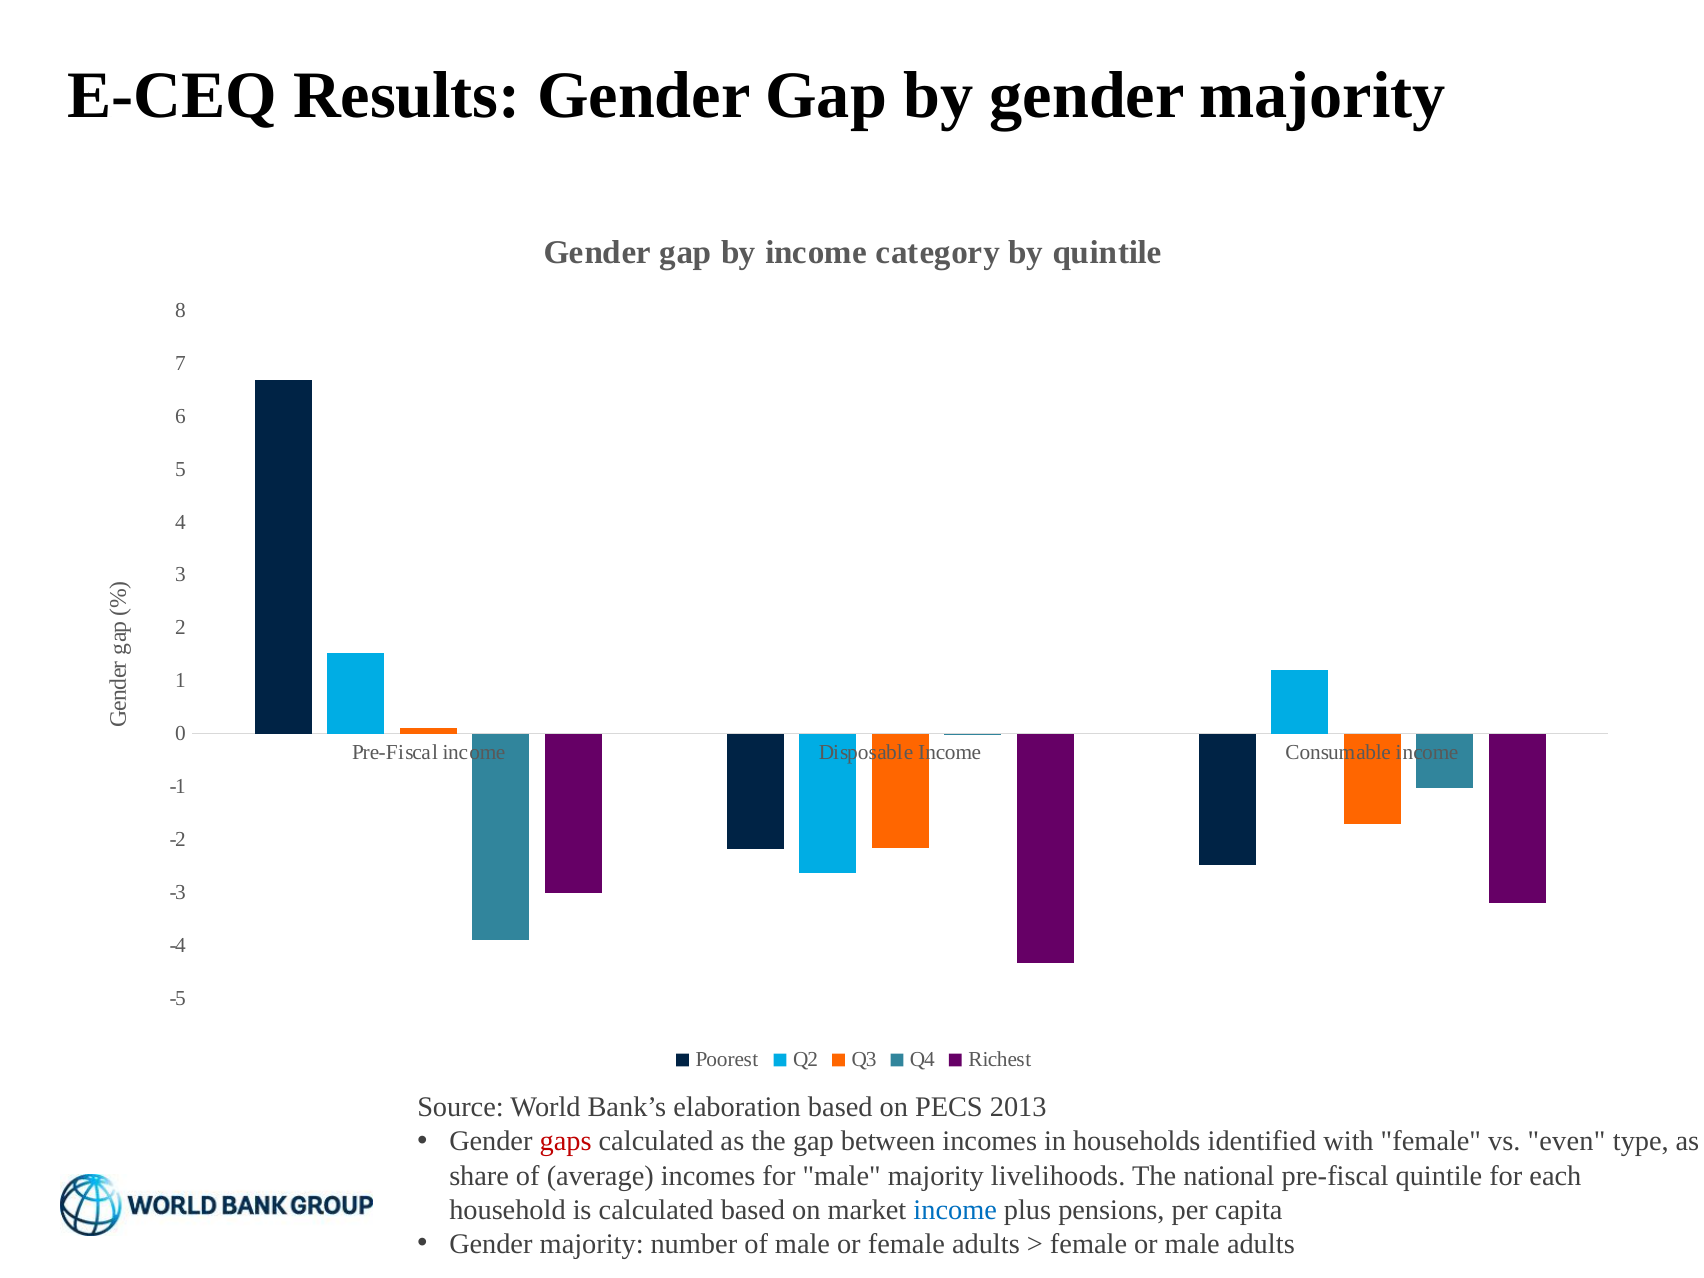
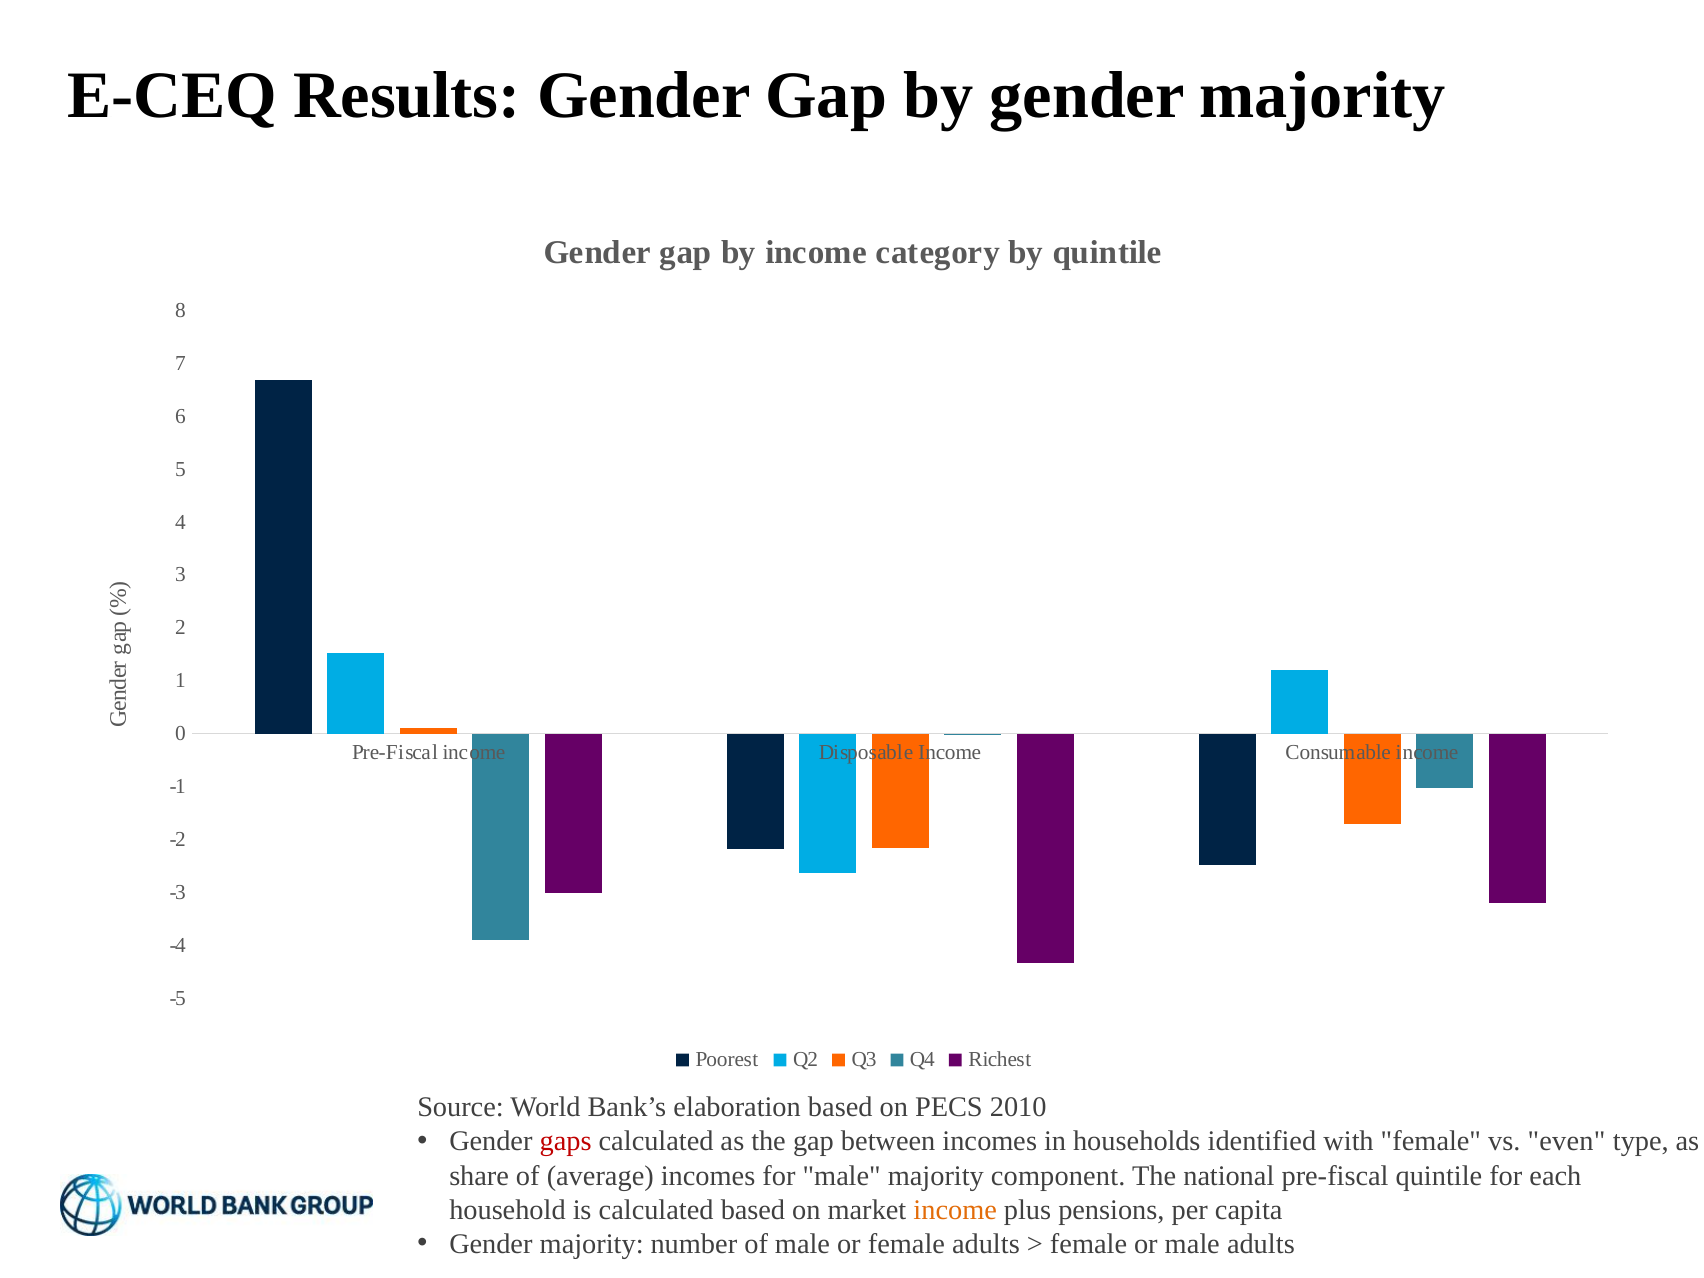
2013: 2013 -> 2010
livelihoods: livelihoods -> component
income at (955, 1210) colour: blue -> orange
